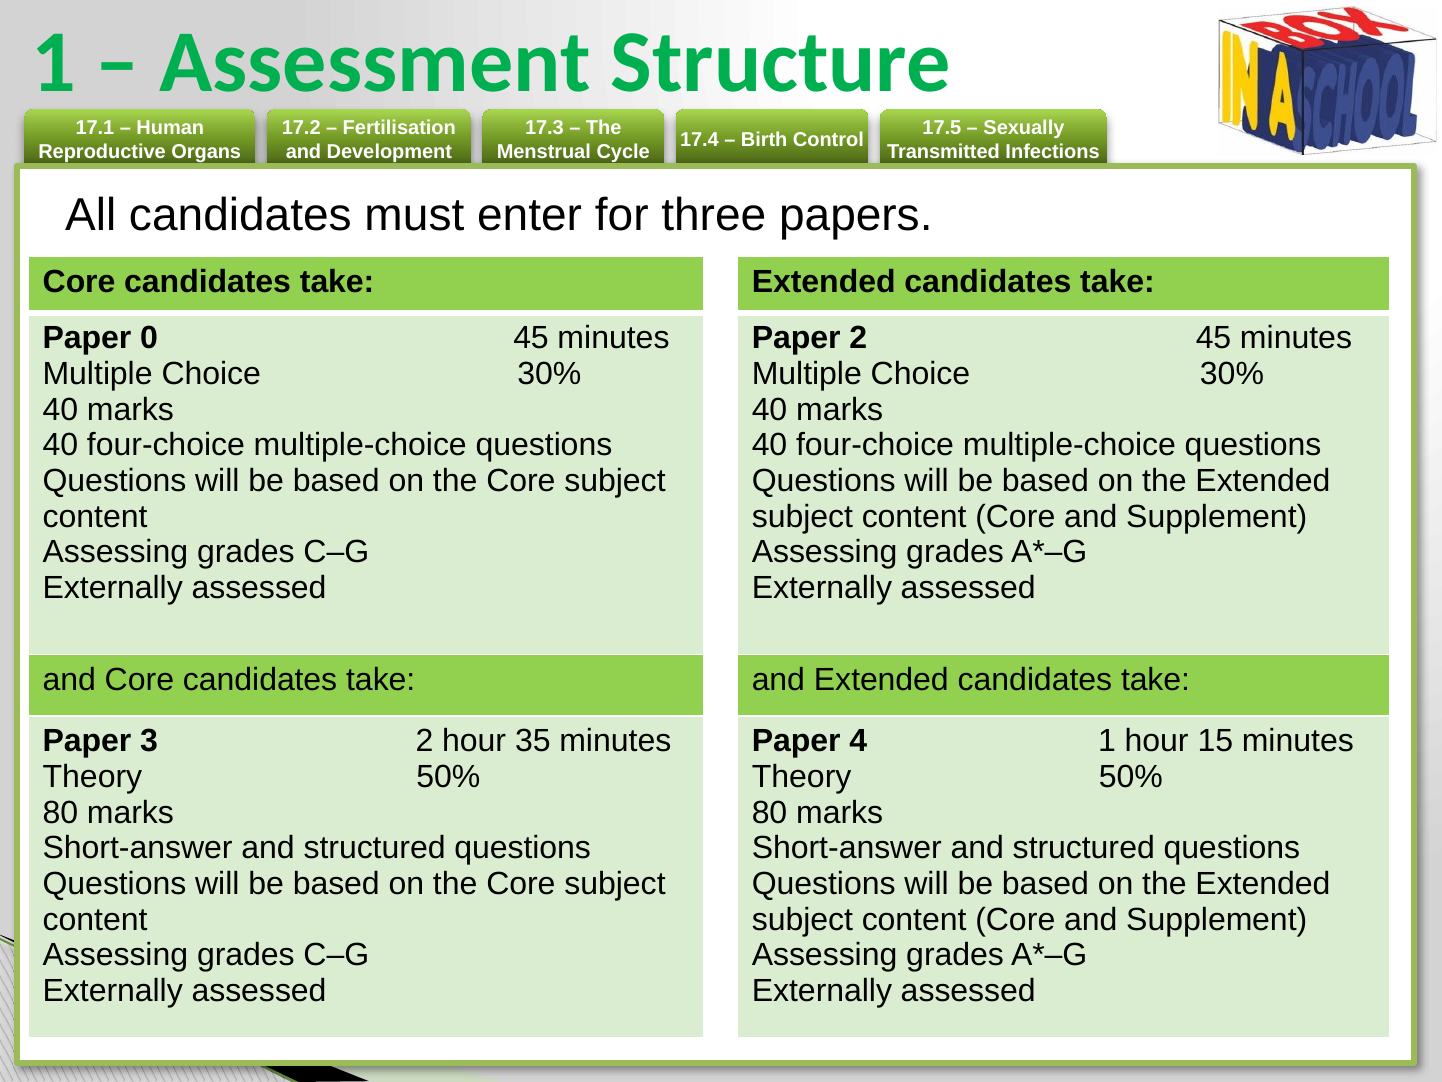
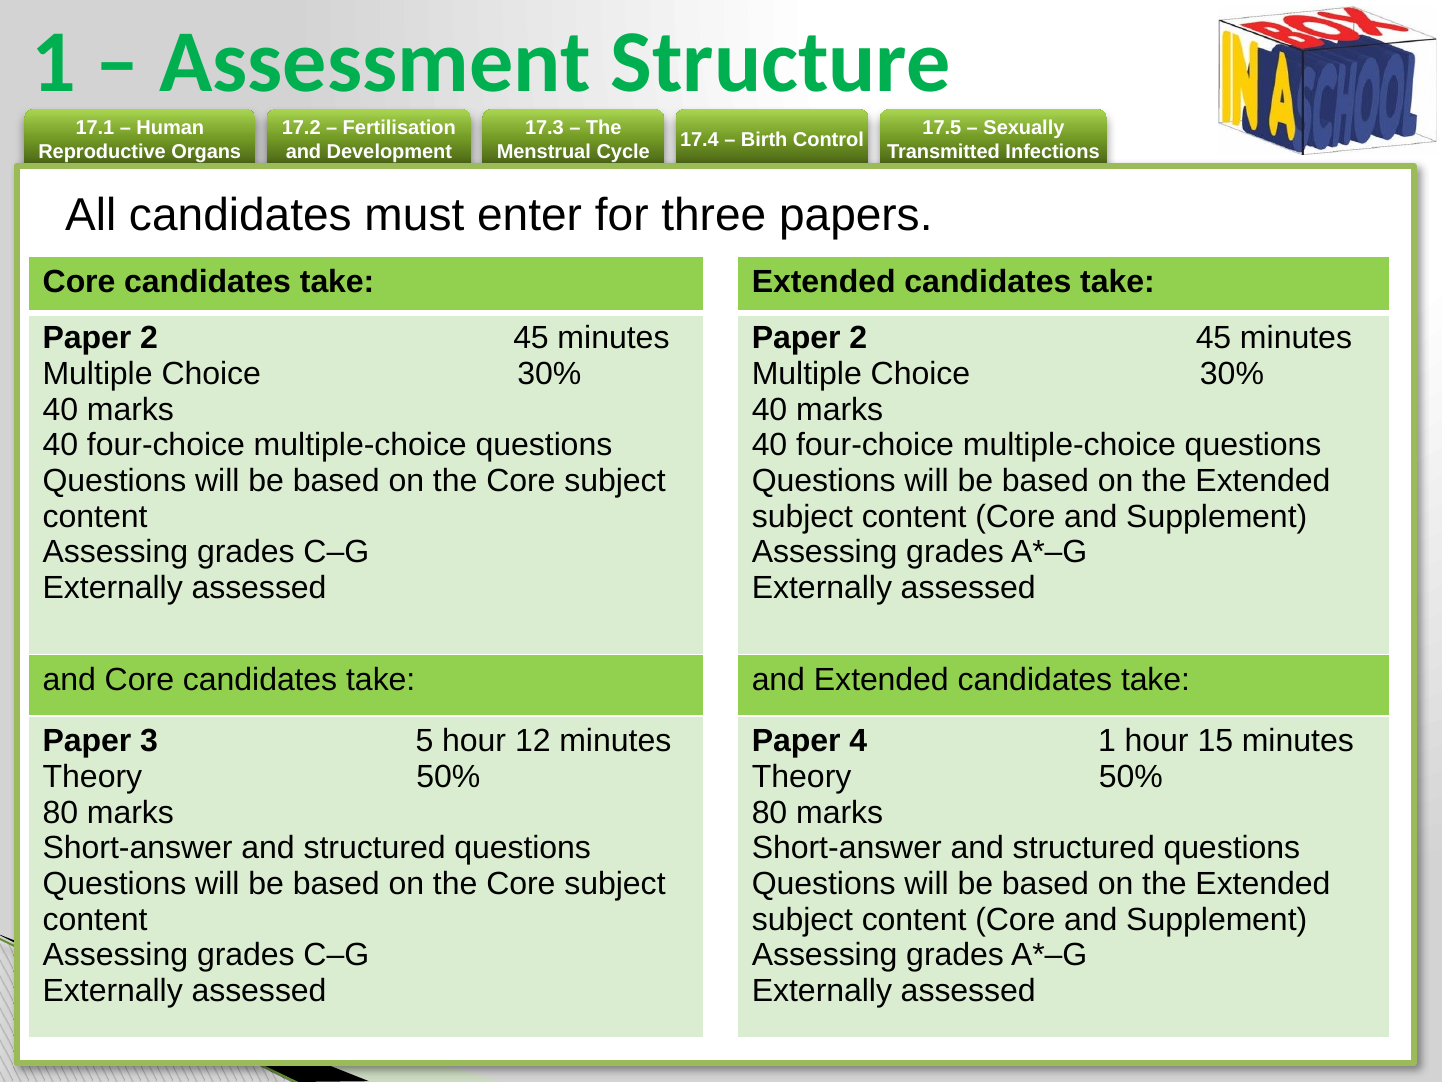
0 at (149, 338): 0 -> 2
3 2: 2 -> 5
35: 35 -> 12
